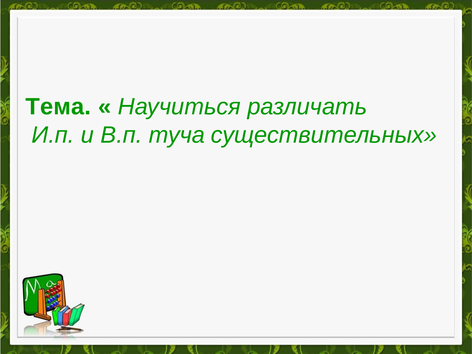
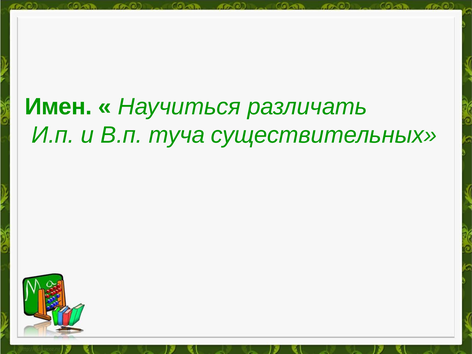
Тема: Тема -> Имен
